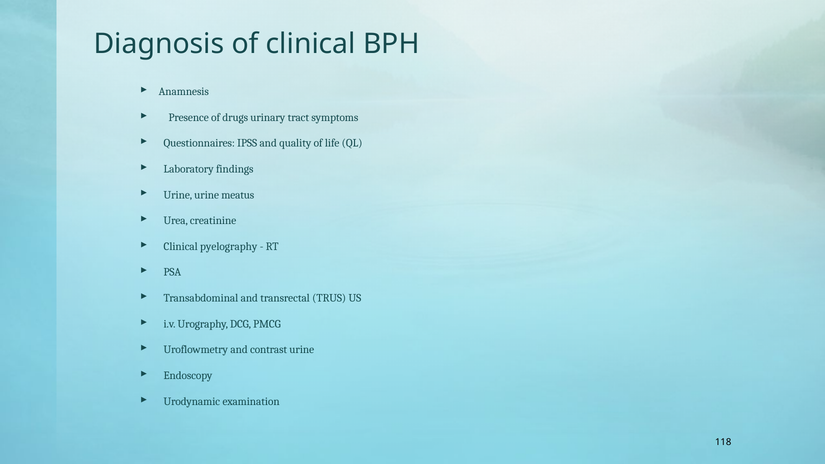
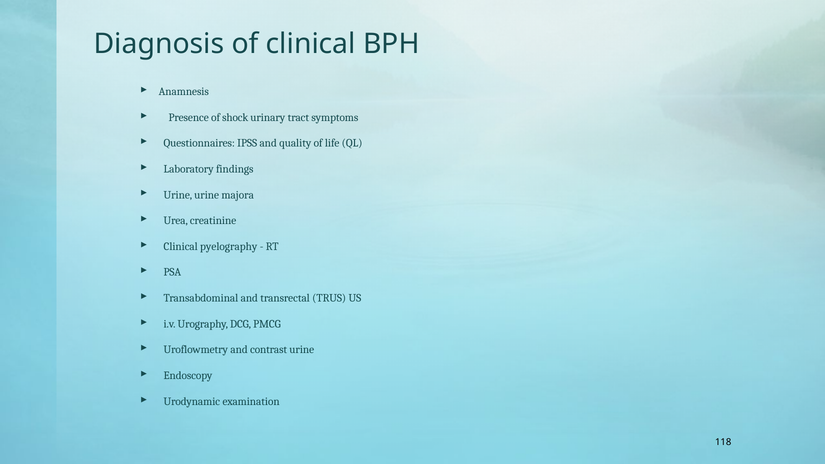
drugs: drugs -> shock
meatus: meatus -> majora
